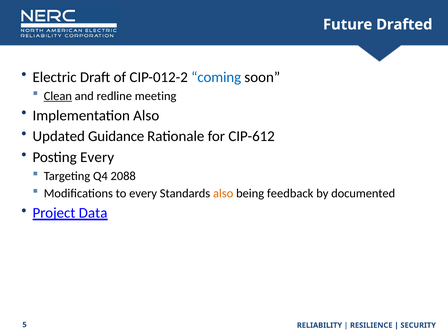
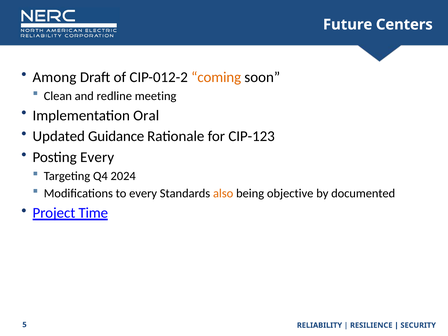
Drafted: Drafted -> Centers
Electric: Electric -> Among
coming colour: blue -> orange
Clean underline: present -> none
Implementation Also: Also -> Oral
CIP-612: CIP-612 -> CIP-123
2088: 2088 -> 2024
feedback: feedback -> objective
Data: Data -> Time
